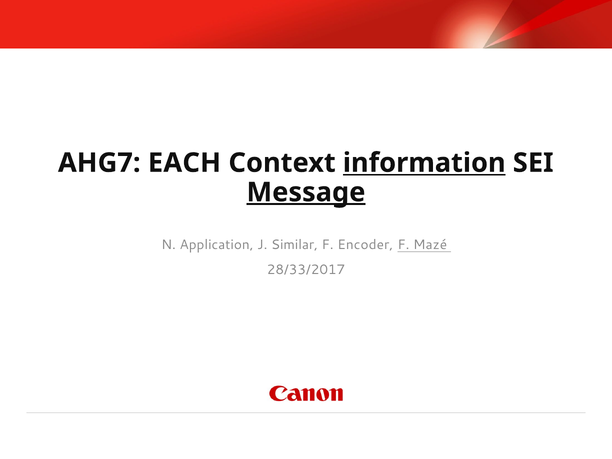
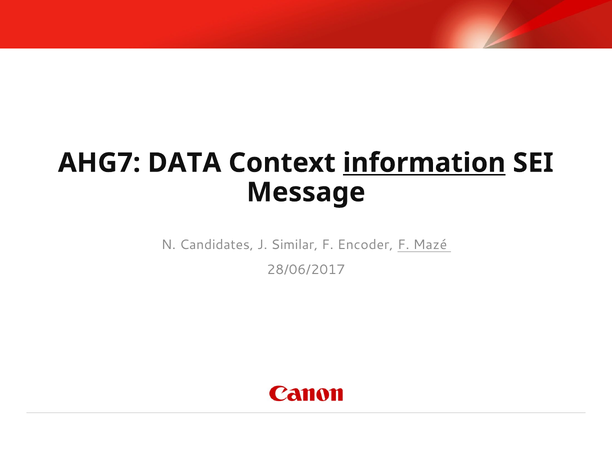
EACH: EACH -> DATA
Message underline: present -> none
Application: Application -> Candidates
28/33/2017: 28/33/2017 -> 28/06/2017
